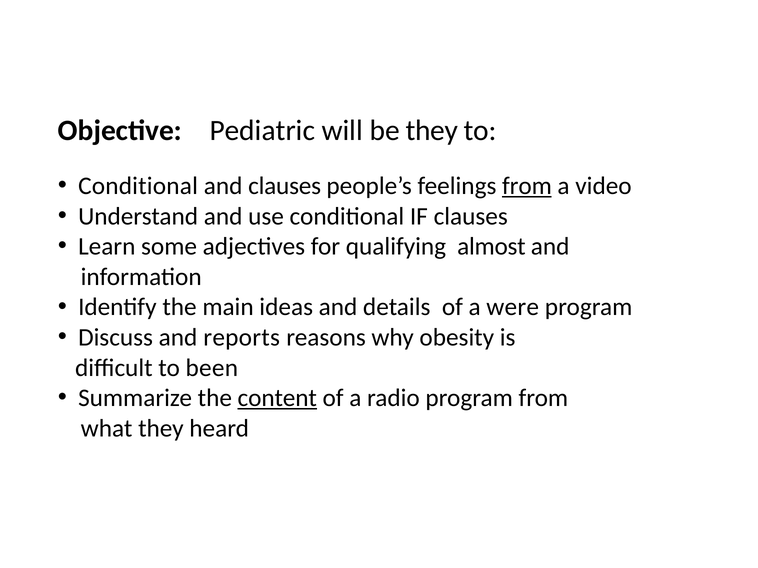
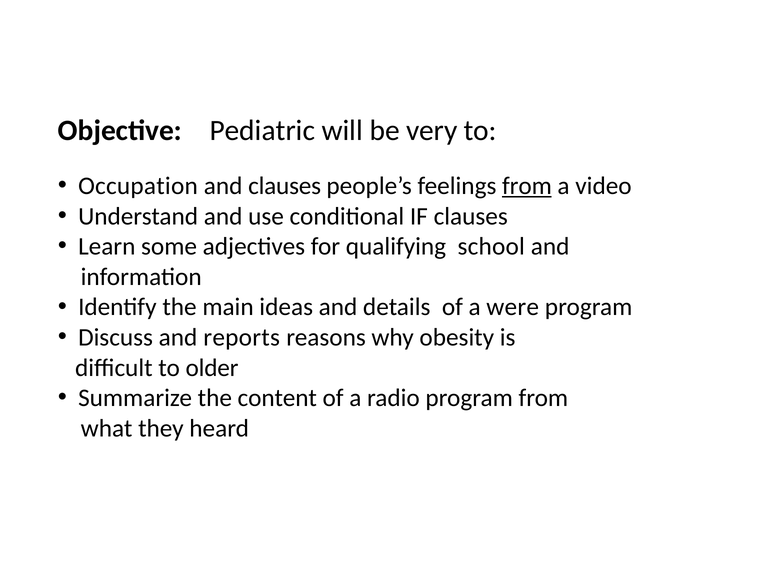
be they: they -> very
Conditional at (138, 186): Conditional -> Occupation
almost: almost -> school
been: been -> older
content underline: present -> none
